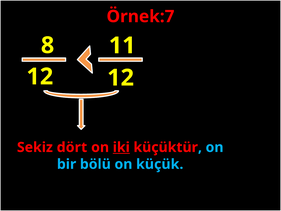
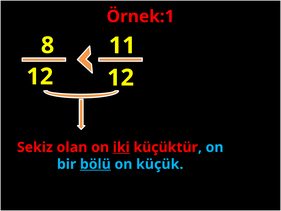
Örnek:7: Örnek:7 -> Örnek:1
dört: dört -> olan
bölü underline: none -> present
